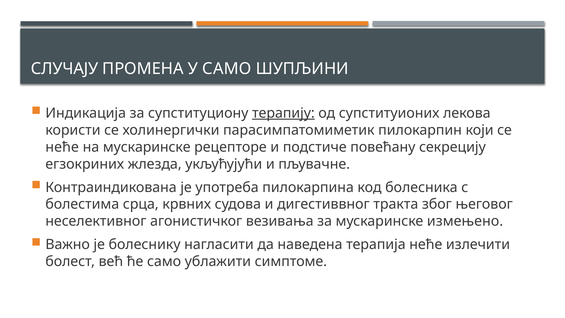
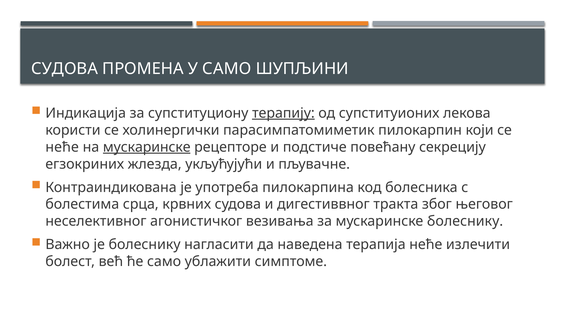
СЛУЧАЈУ at (65, 69): СЛУЧАЈУ -> СУДОВА
мускаринске at (147, 147) underline: none -> present
мускаринске измењено: измењено -> болеснику
